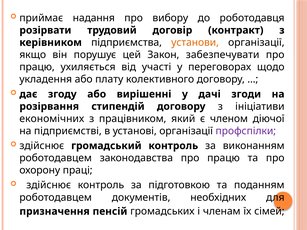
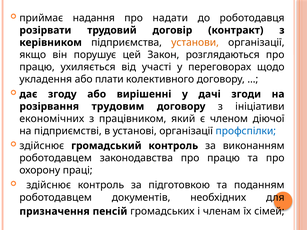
вибору: вибору -> надати
забезпечувати: забезпечувати -> розглядаються
плату: плату -> плати
стипендій: стипендій -> трудовим
профспілки colour: purple -> blue
